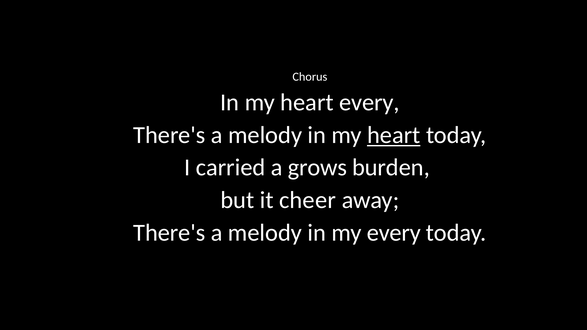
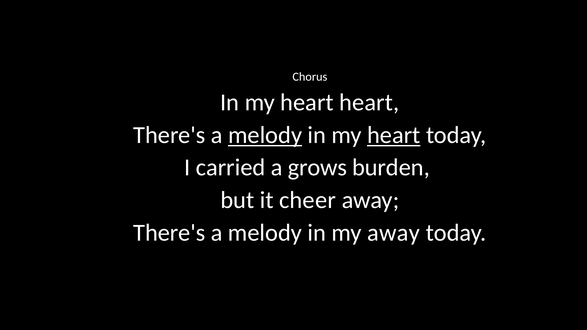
heart every: every -> heart
melody at (265, 135) underline: none -> present
my every: every -> away
